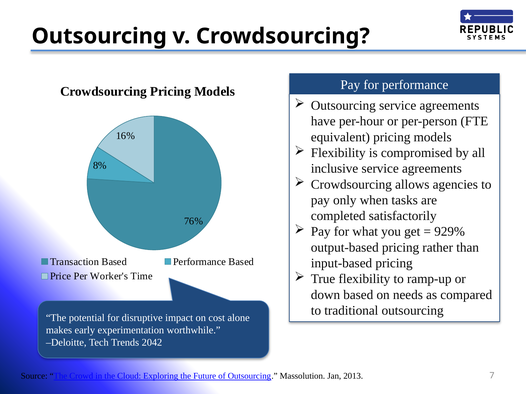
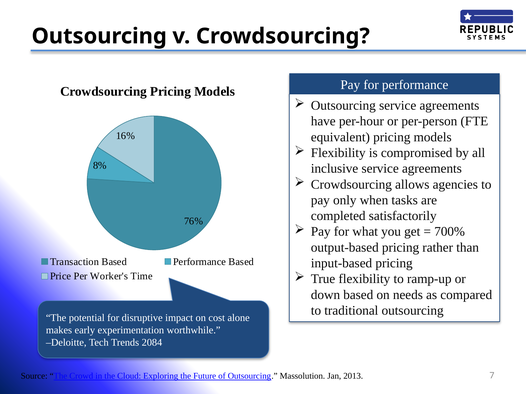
929%: 929% -> 700%
2042: 2042 -> 2084
